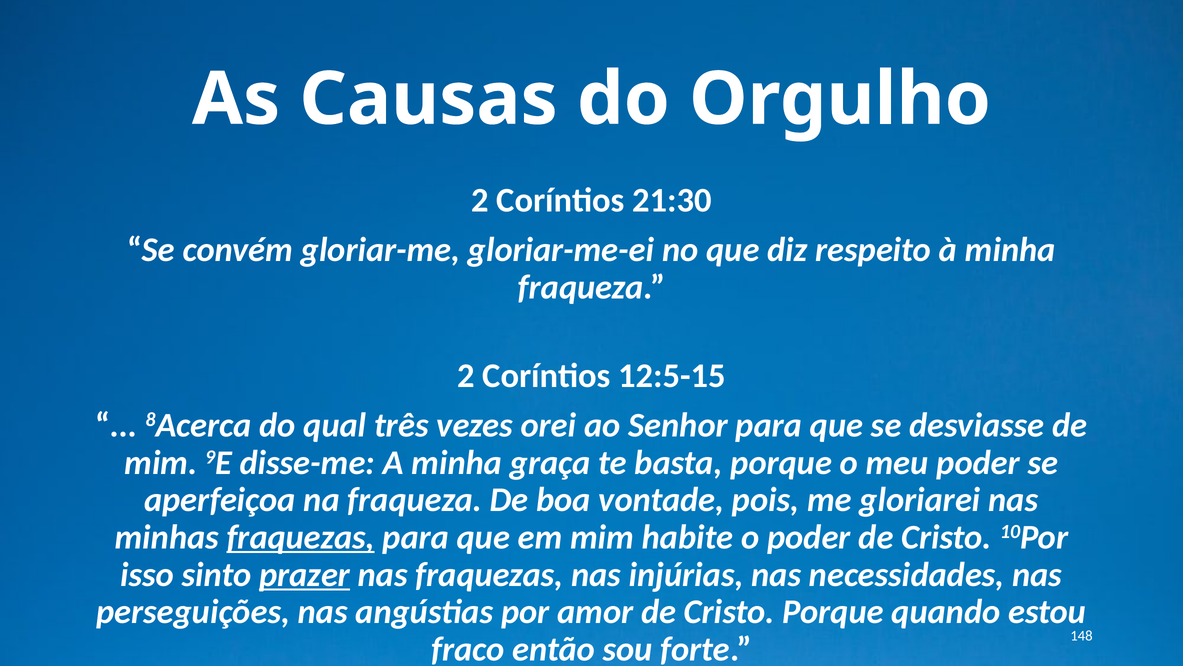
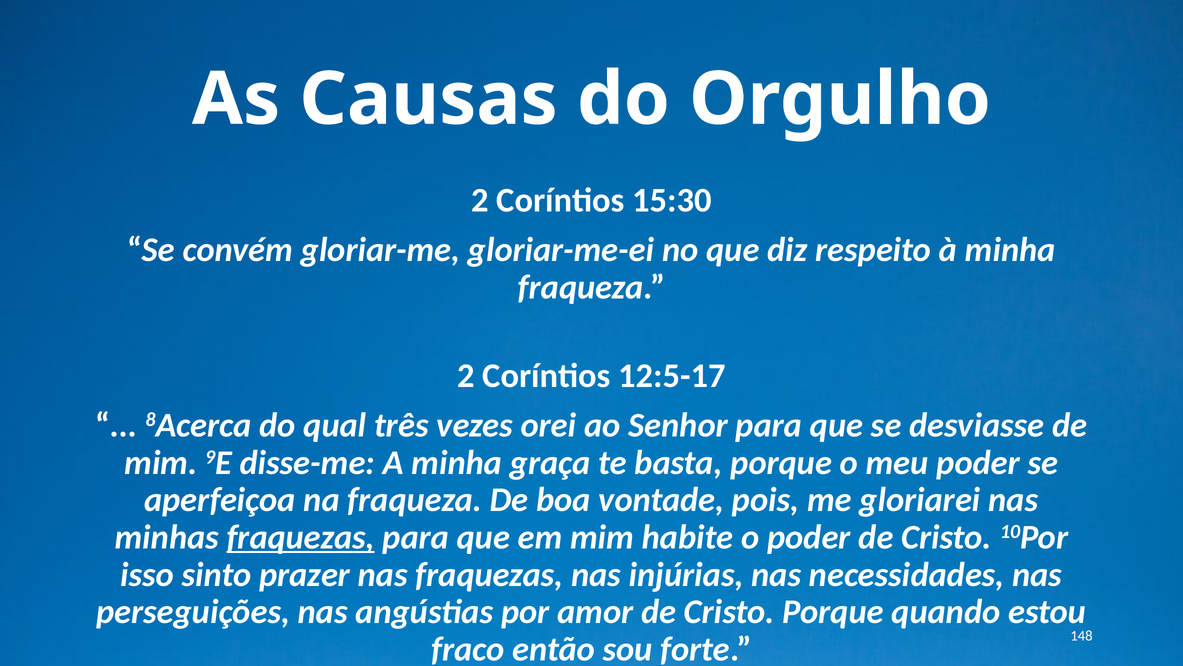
21:30: 21:30 -> 15:30
12:5-15: 12:5-15 -> 12:5-17
prazer underline: present -> none
